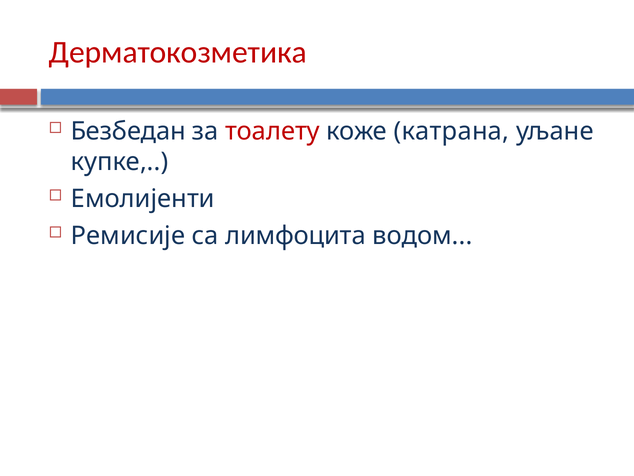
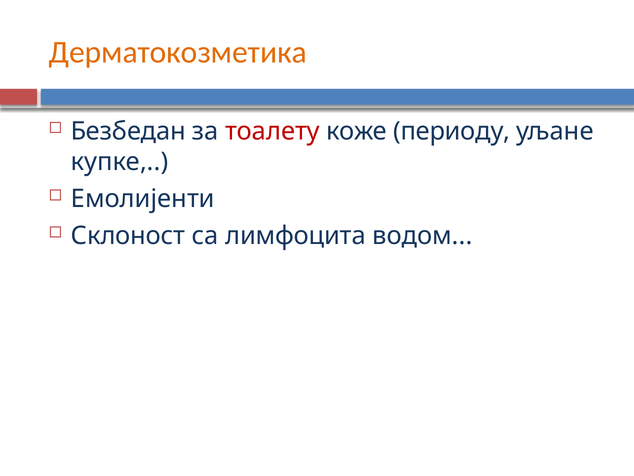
Дерматокозметика colour: red -> orange
катрана: катрана -> периоду
Ремисије: Ремисије -> Склоност
